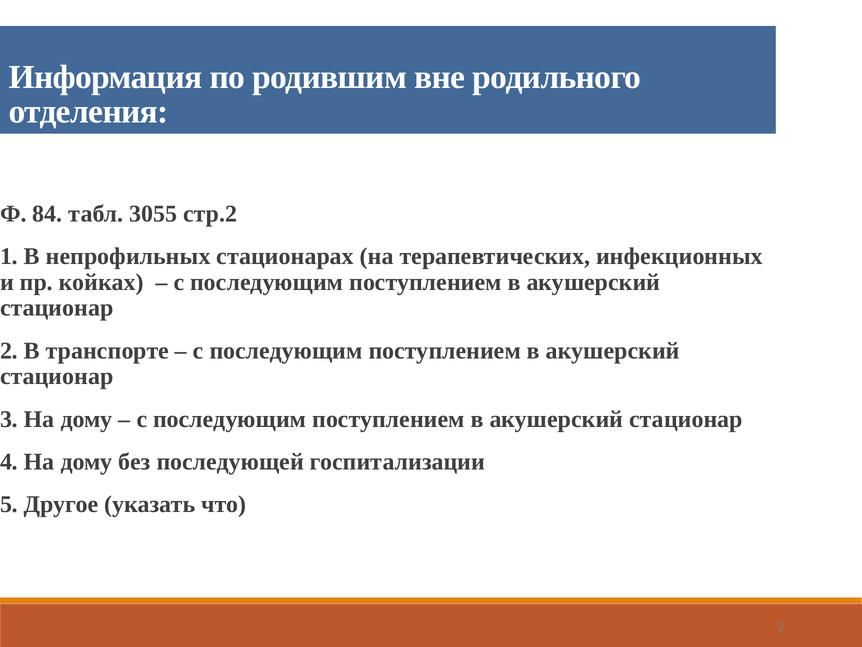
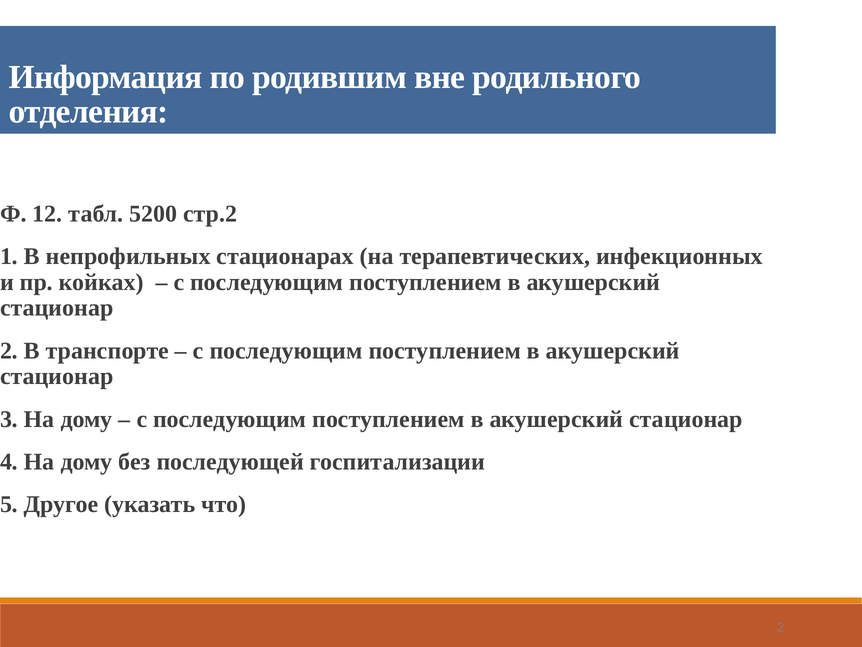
84: 84 -> 12
3055: 3055 -> 5200
